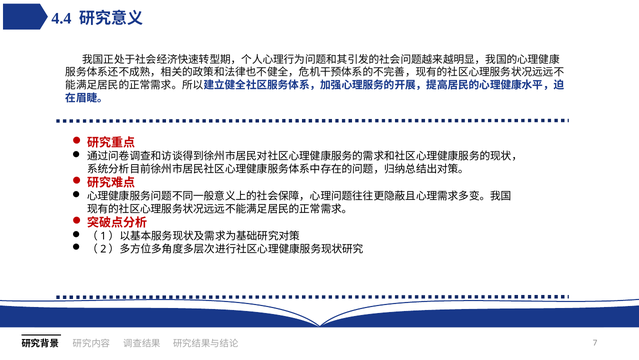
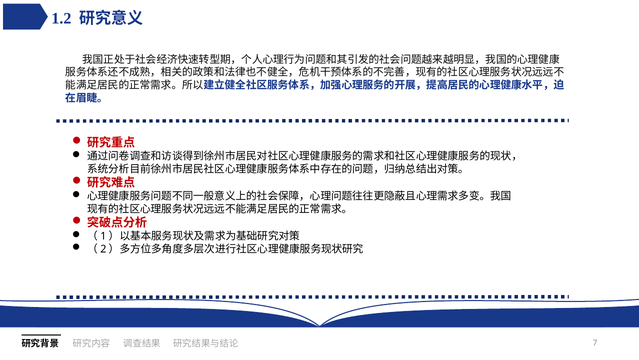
4.4: 4.4 -> 1.2
